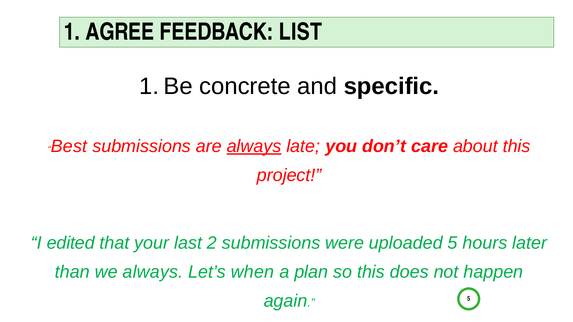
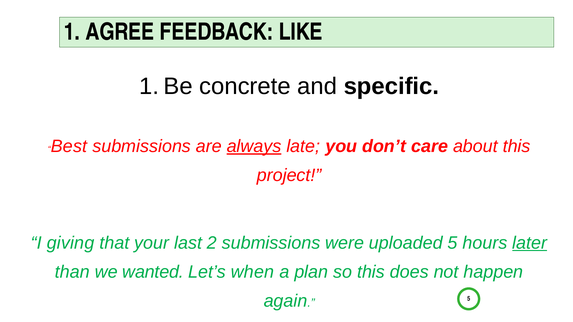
LIST: LIST -> LIKE
edited: edited -> giving
later underline: none -> present
we always: always -> wanted
